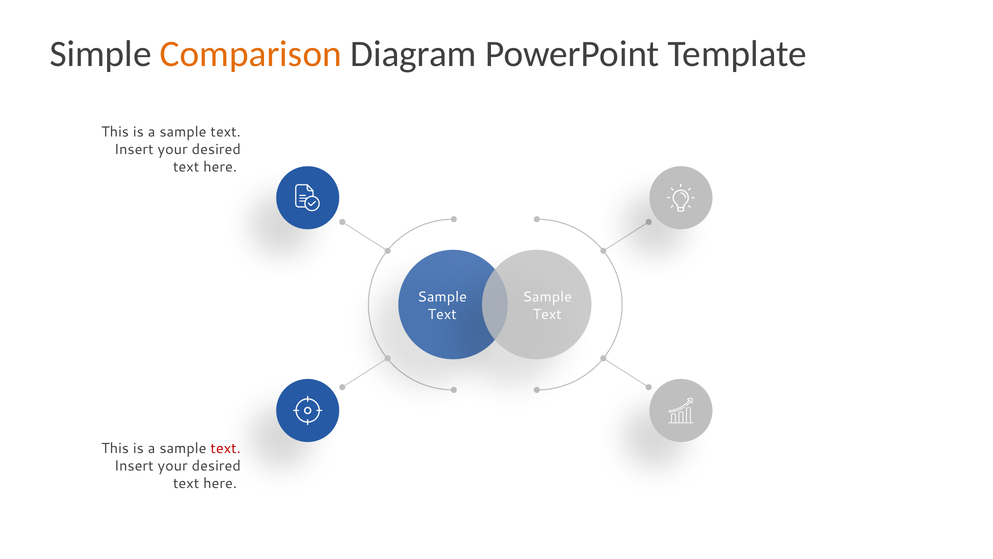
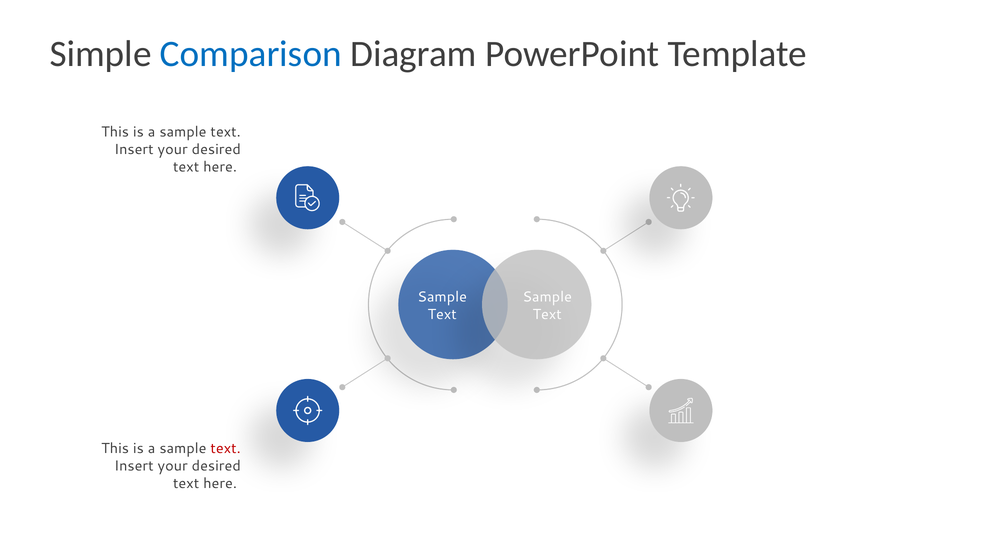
Comparison colour: orange -> blue
